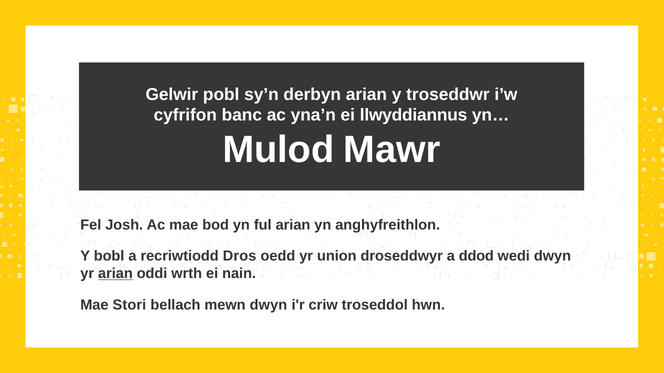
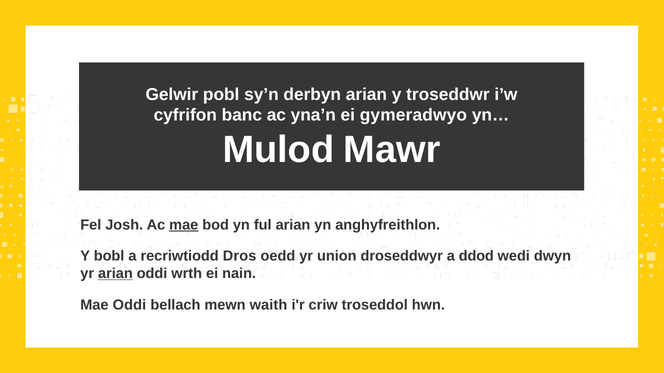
llwyddiannus: llwyddiannus -> gymeradwyo
mae at (184, 225) underline: none -> present
Mae Stori: Stori -> Oddi
mewn dwyn: dwyn -> waith
